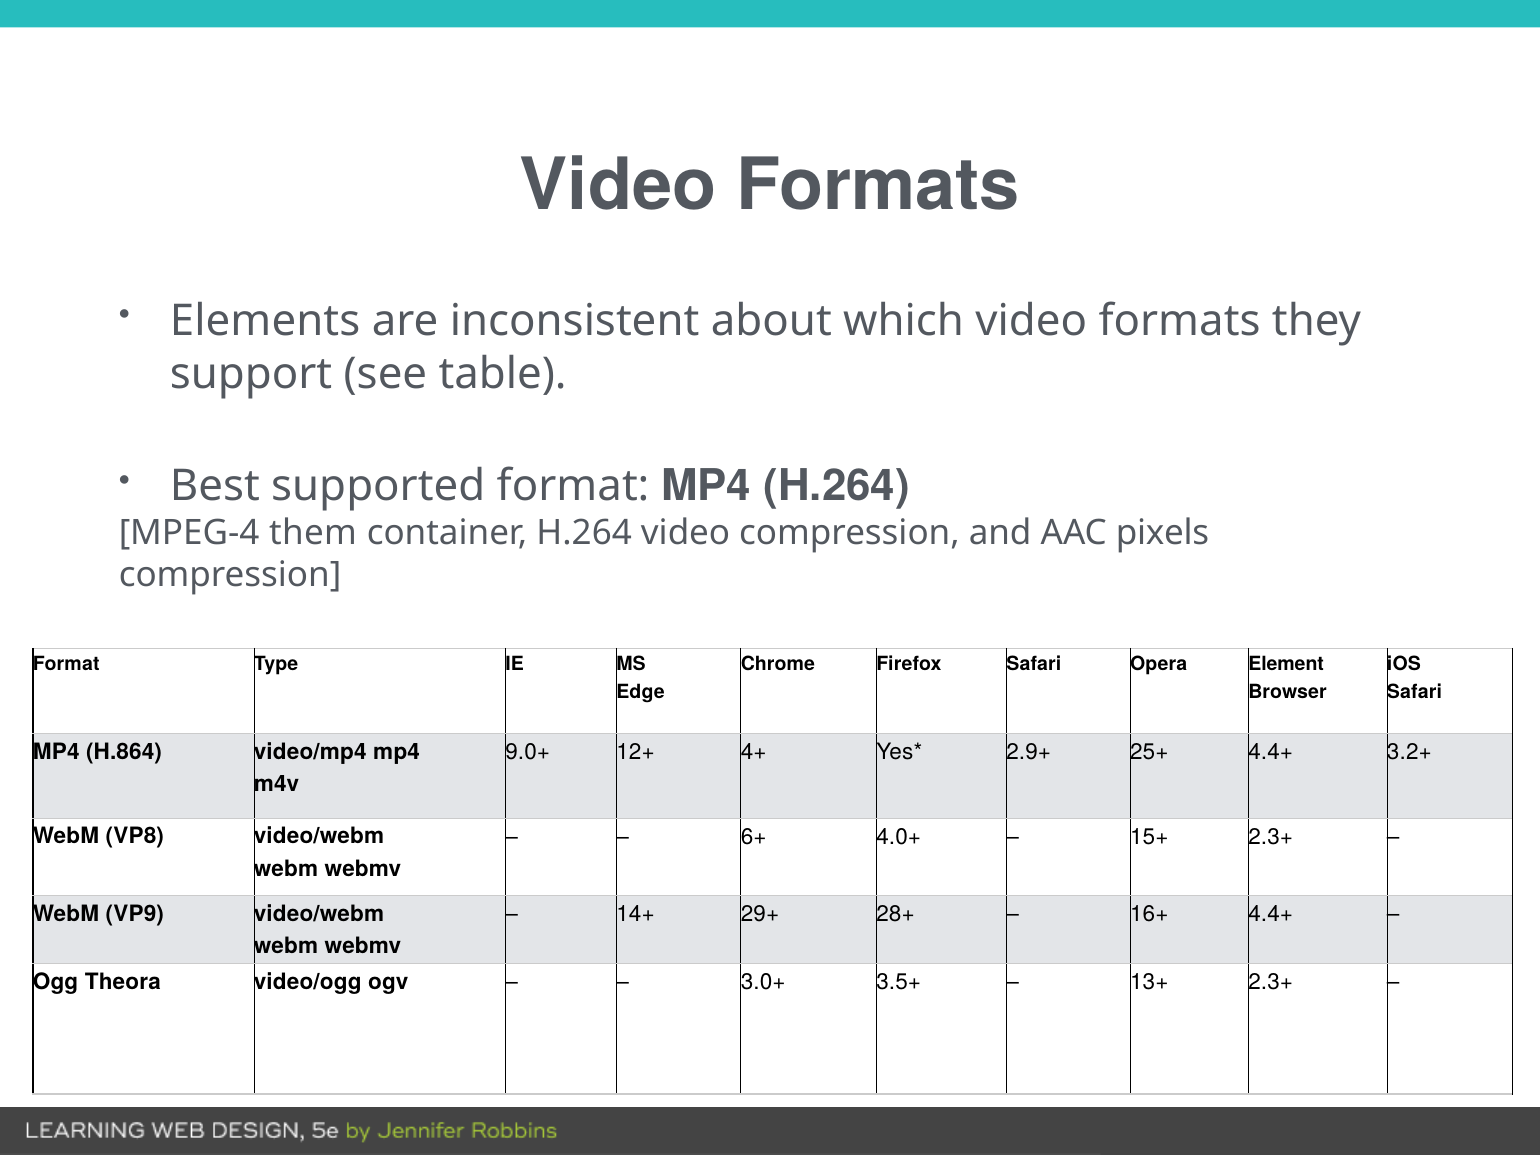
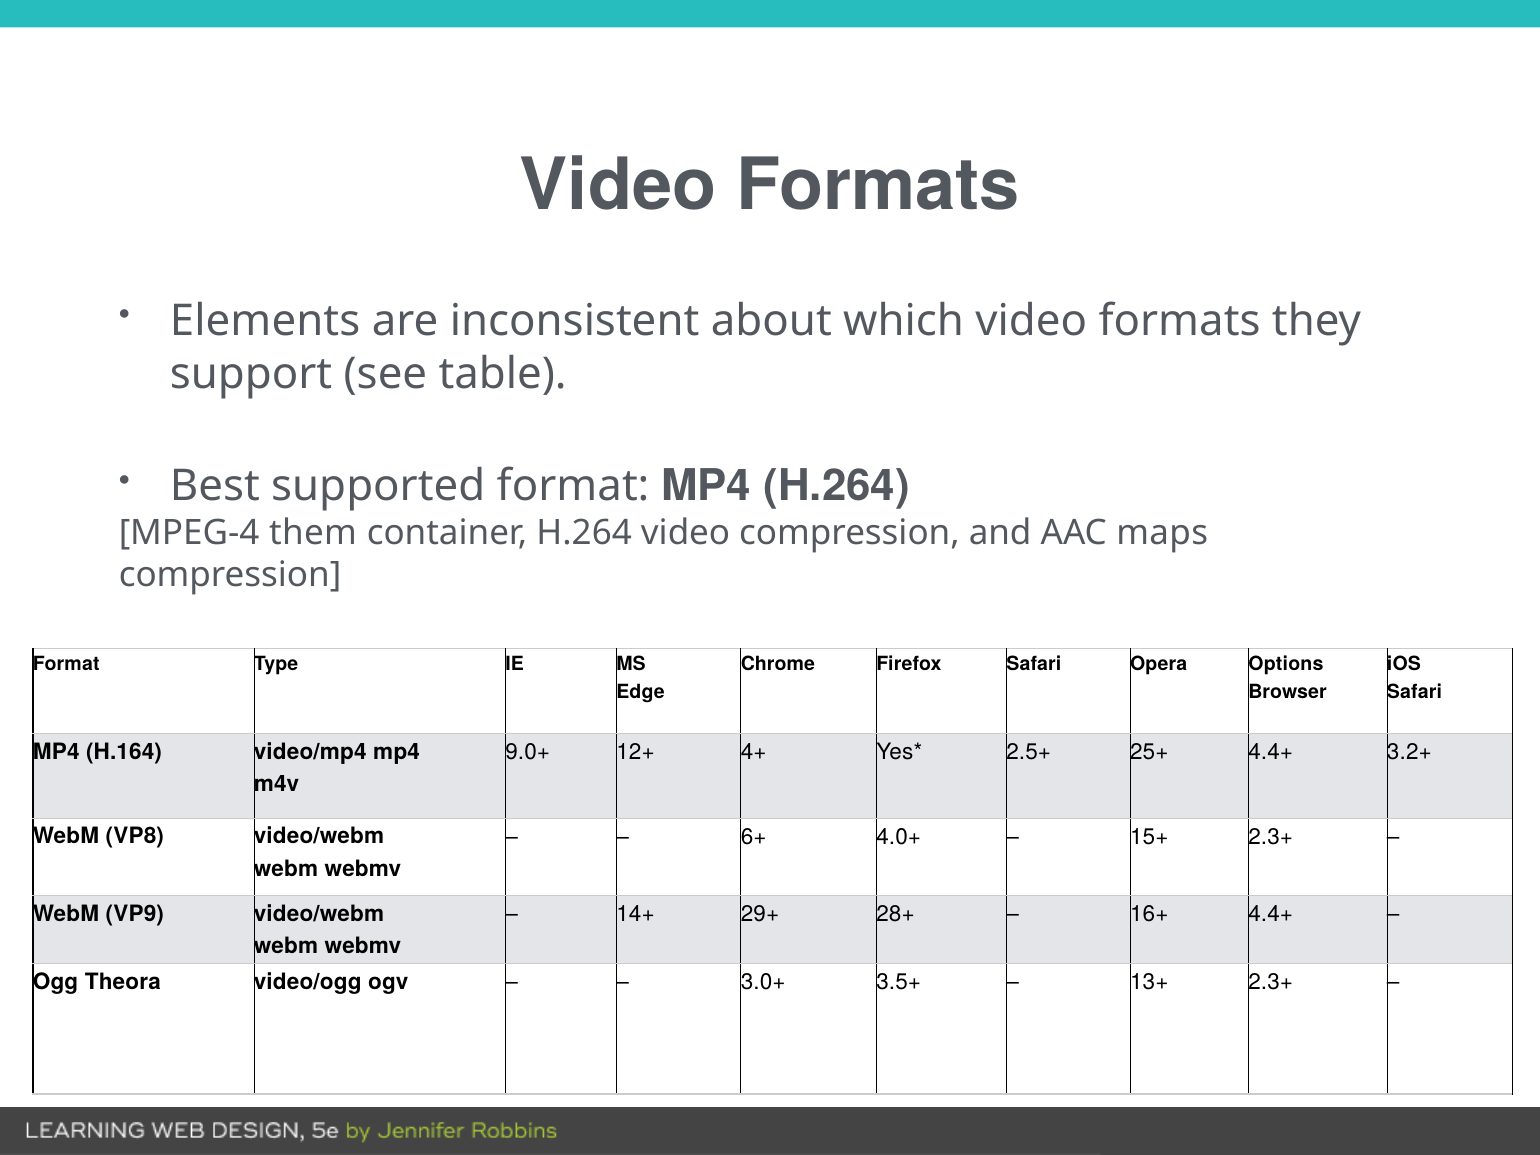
pixels: pixels -> maps
Element: Element -> Options
H.864: H.864 -> H.164
2.9+: 2.9+ -> 2.5+
